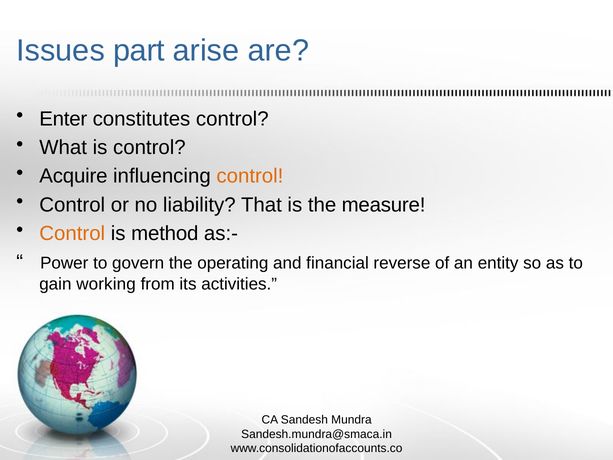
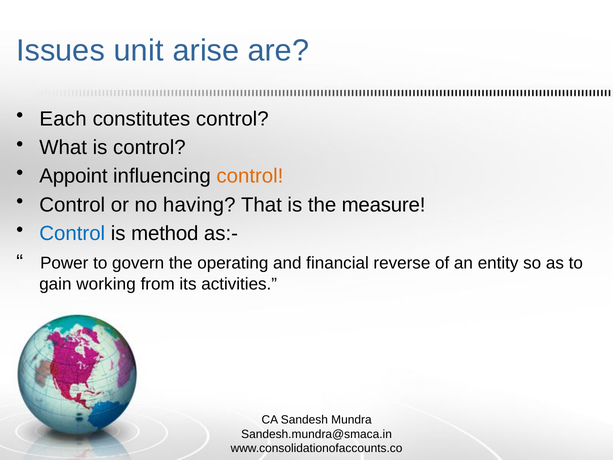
part: part -> unit
Enter: Enter -> Each
Acquire: Acquire -> Appoint
liability: liability -> having
Control at (72, 233) colour: orange -> blue
